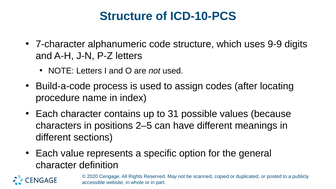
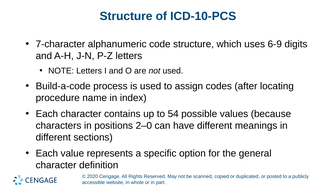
9-9: 9-9 -> 6-9
31: 31 -> 54
2–5: 2–5 -> 2–0
